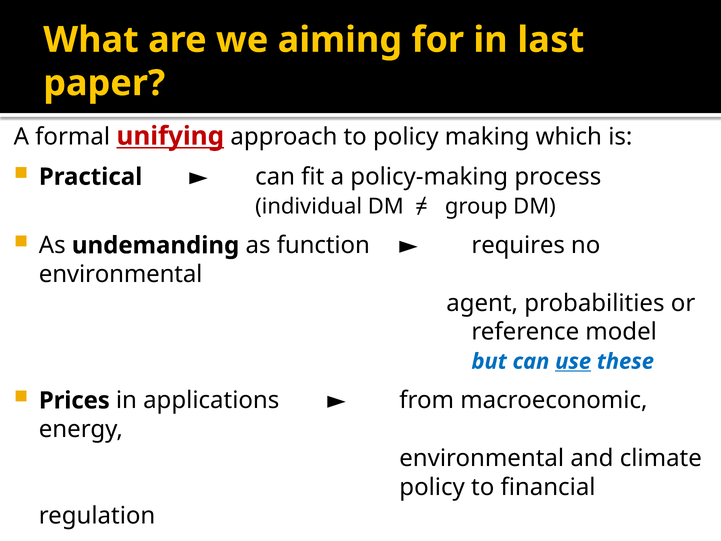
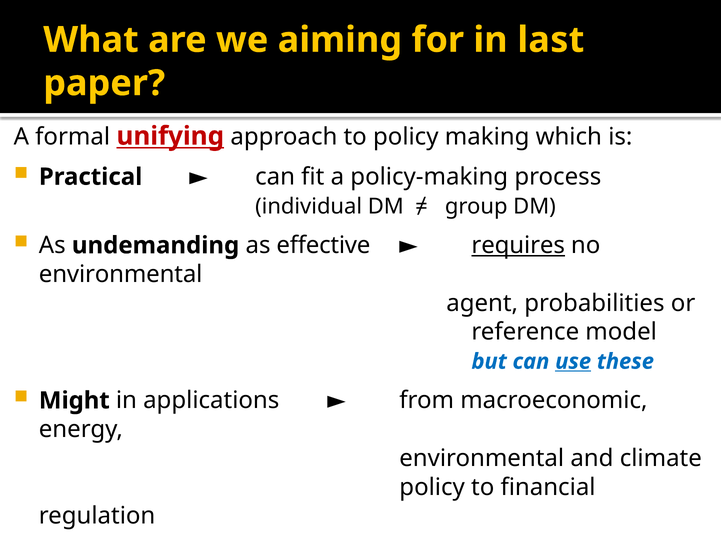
function: function -> effective
requires underline: none -> present
Prices: Prices -> Might
